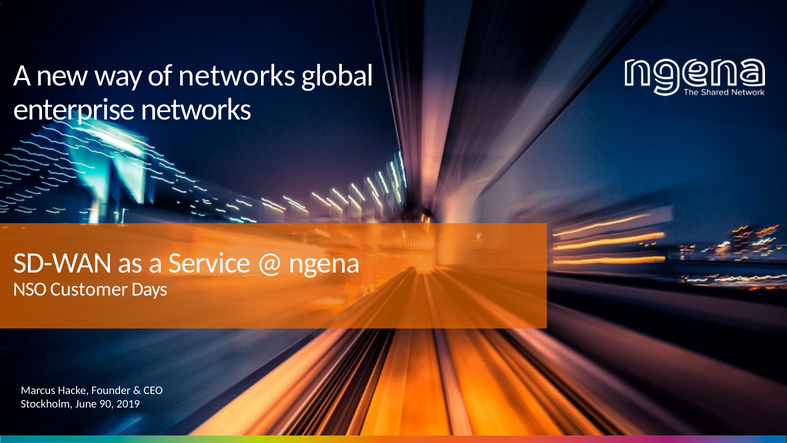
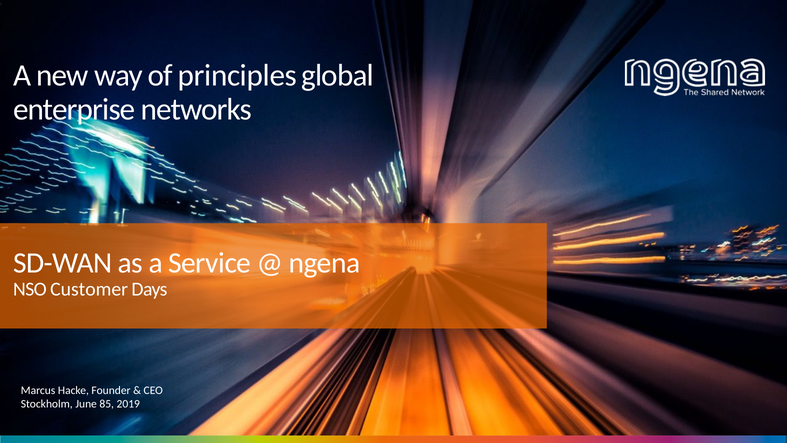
of networks: networks -> principles
90: 90 -> 85
